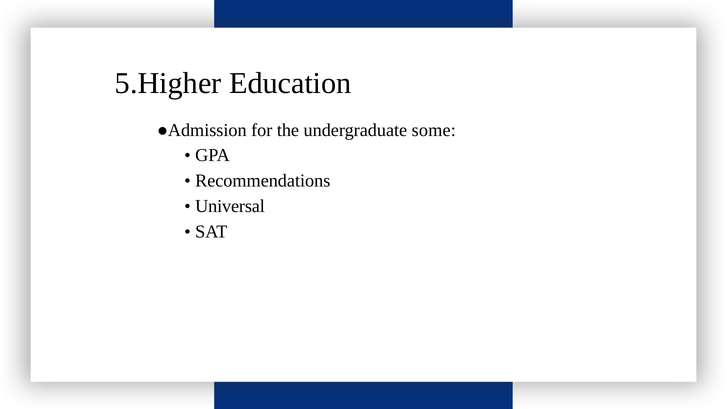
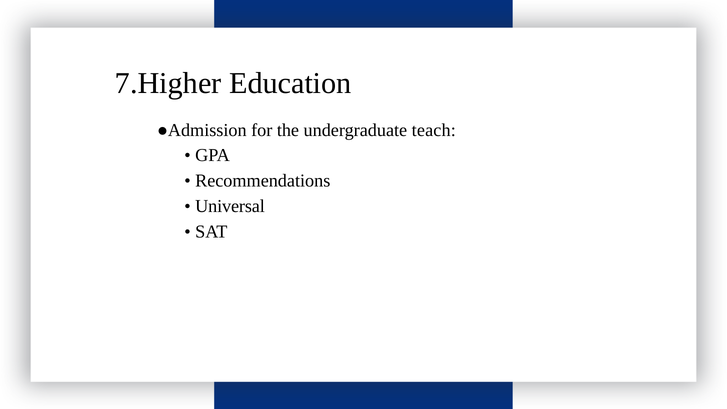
5.Higher: 5.Higher -> 7.Higher
some: some -> teach
